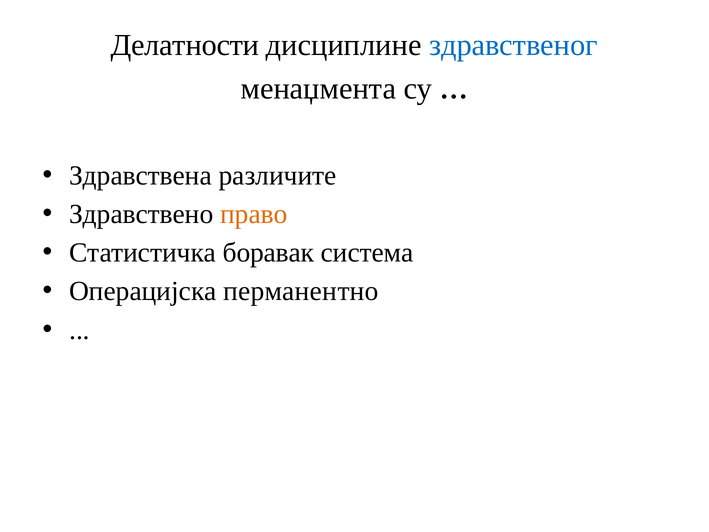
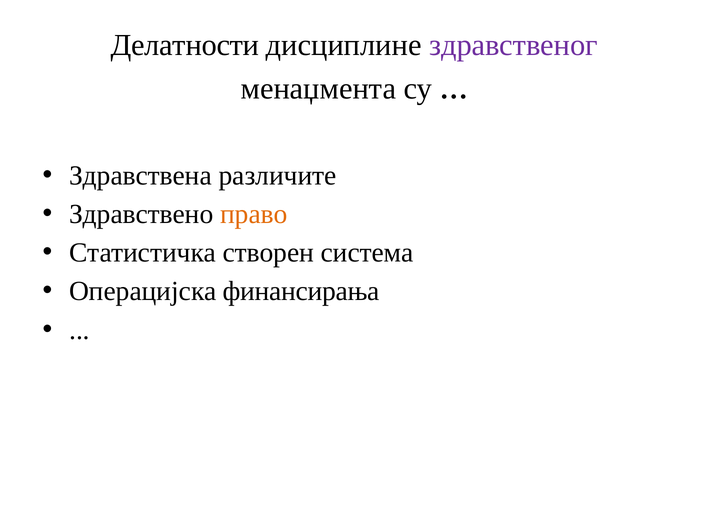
здравственог colour: blue -> purple
боравак: боравак -> створен
перманентно: перманентно -> финансирања
